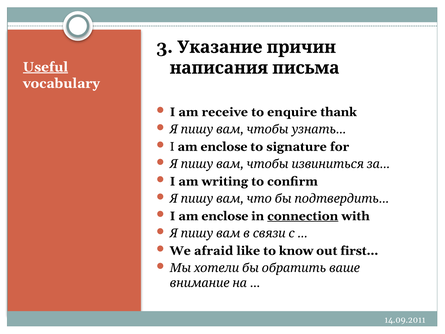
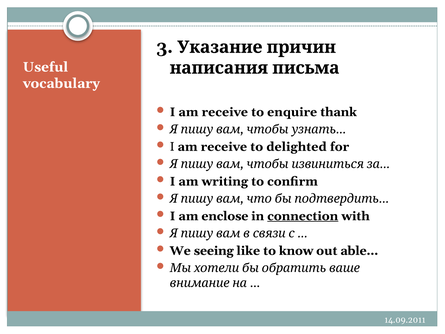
Useful underline: present -> none
enclose at (224, 147): enclose -> receive
signature: signature -> delighted
afraid: afraid -> seeing
first…: first… -> able…
